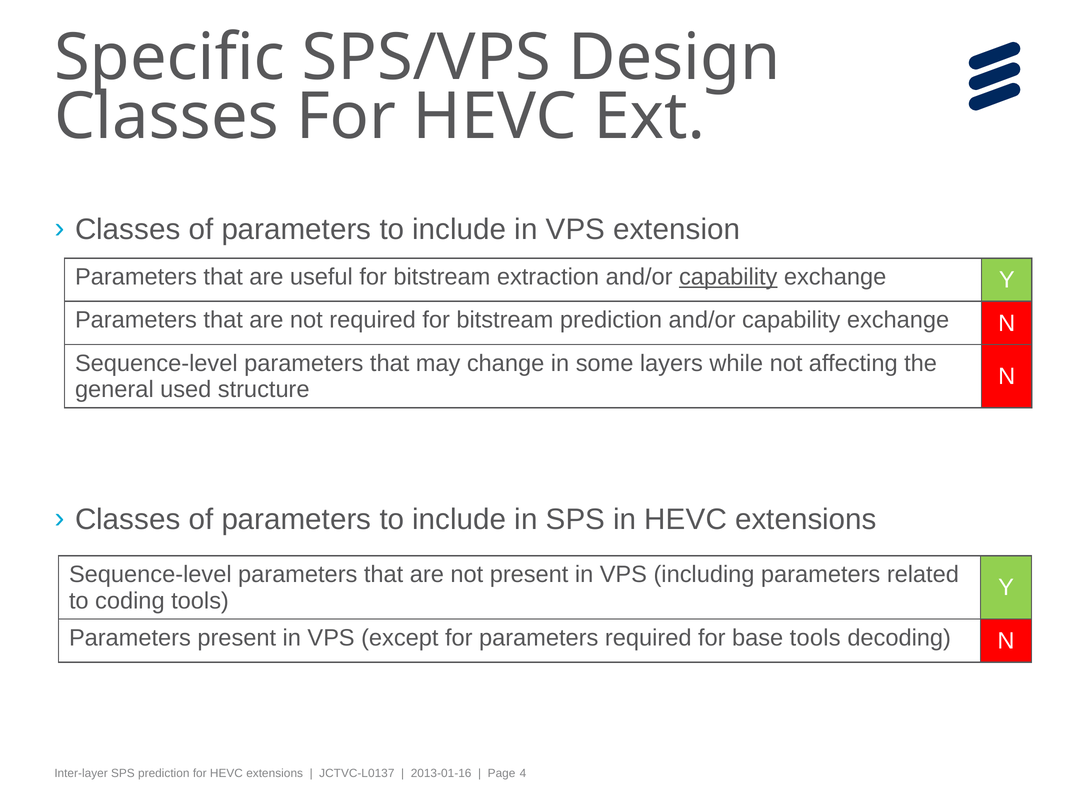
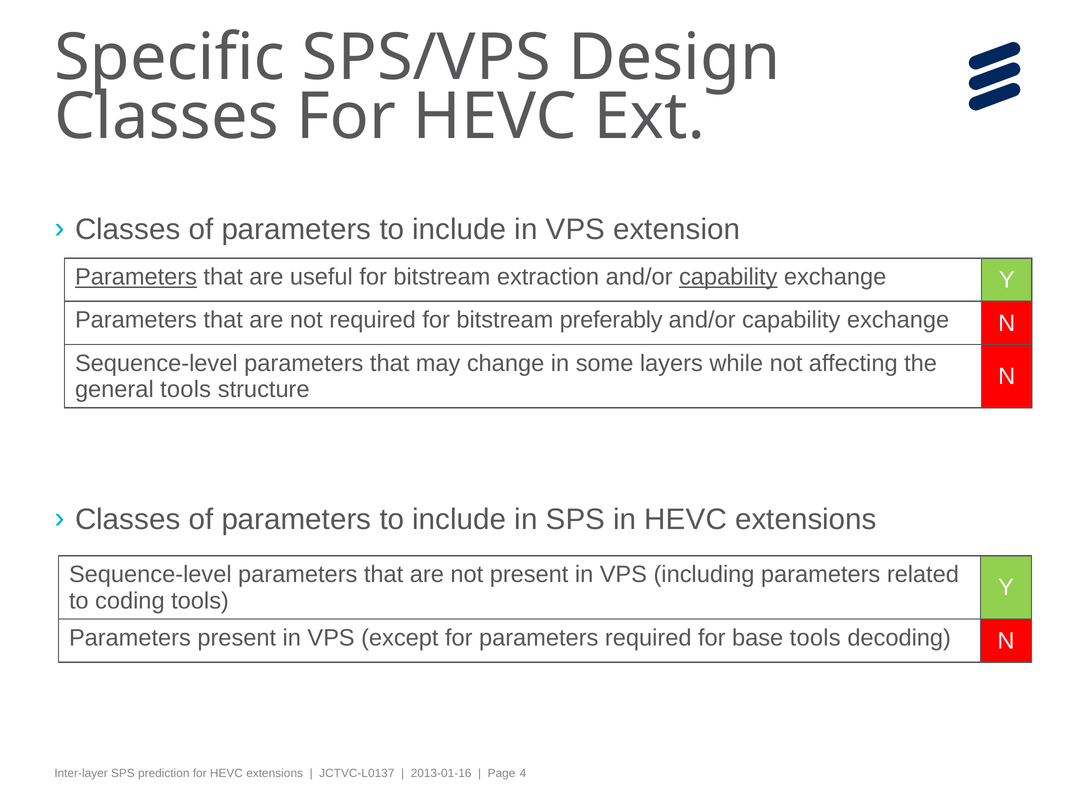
Parameters at (136, 277) underline: none -> present
bitstream prediction: prediction -> preferably
general used: used -> tools
